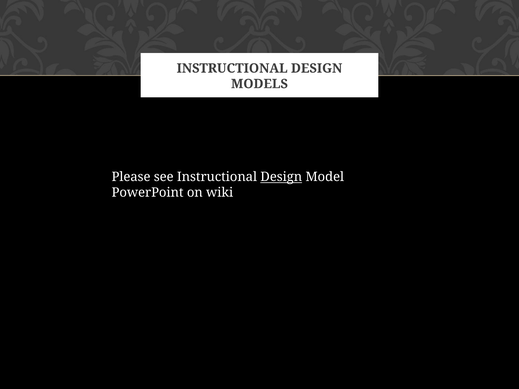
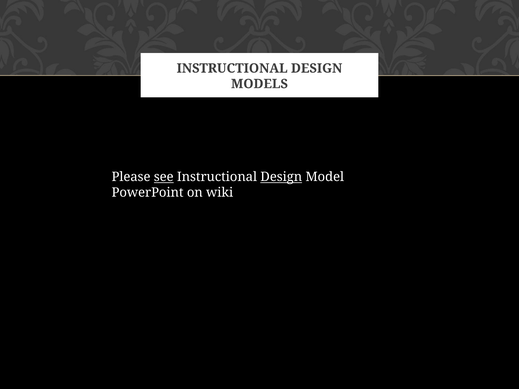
see underline: none -> present
